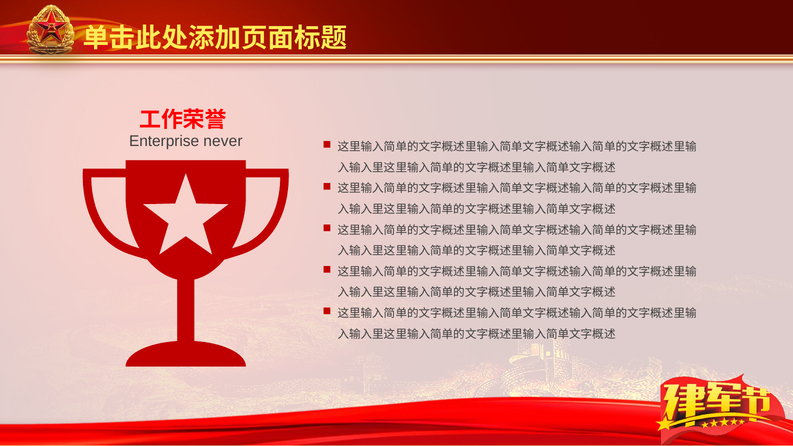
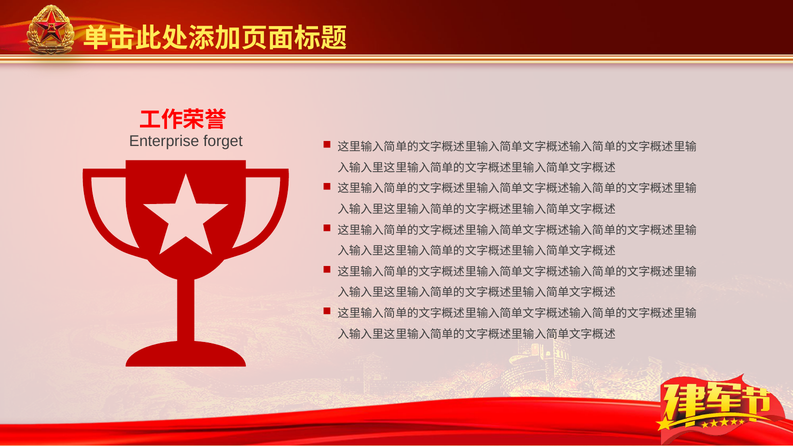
never: never -> forget
